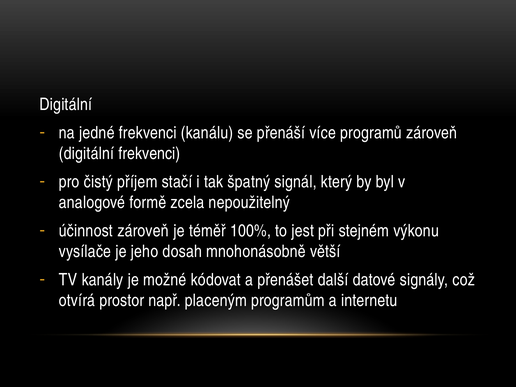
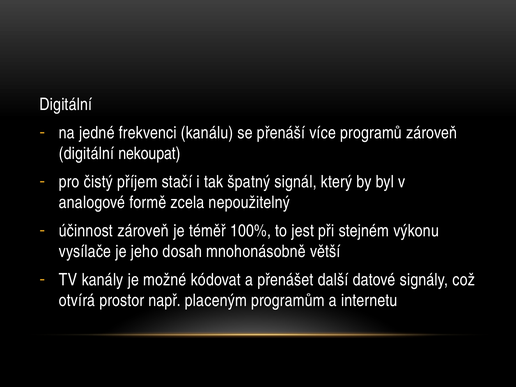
digitální frekvenci: frekvenci -> nekoupat
